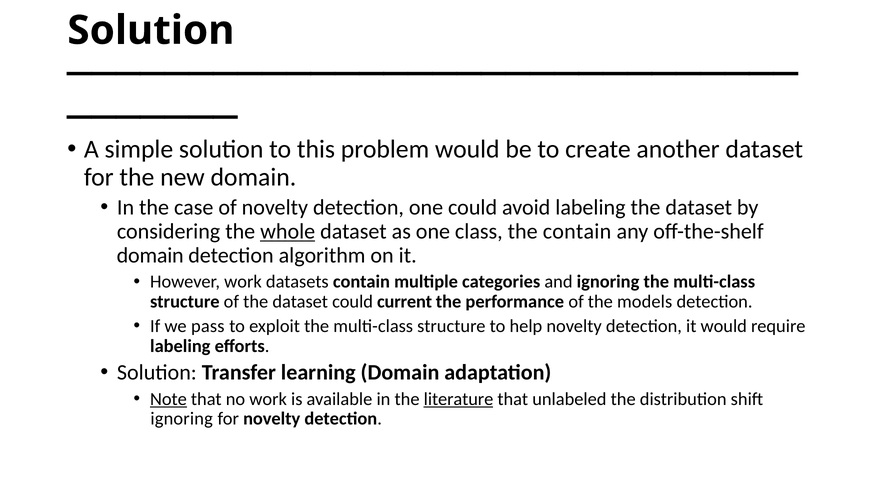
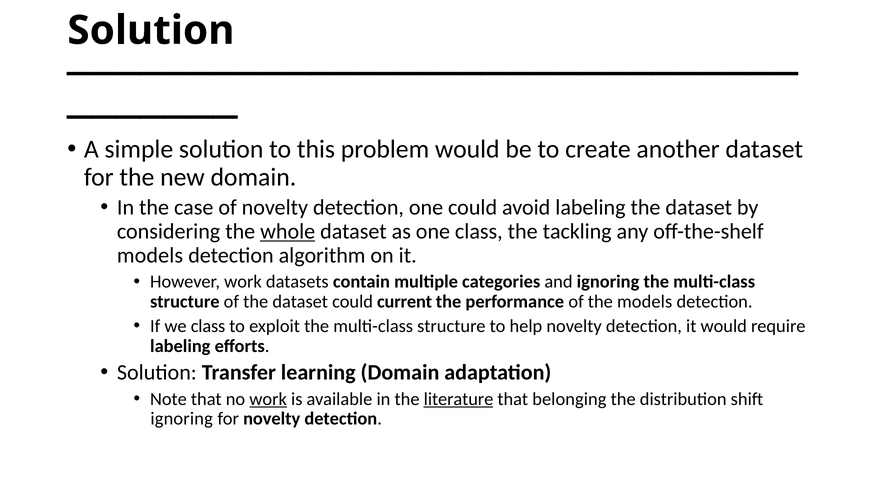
the contain: contain -> tackling
domain at (150, 255): domain -> models
we pass: pass -> class
Note underline: present -> none
work at (268, 399) underline: none -> present
unlabeled: unlabeled -> belonging
